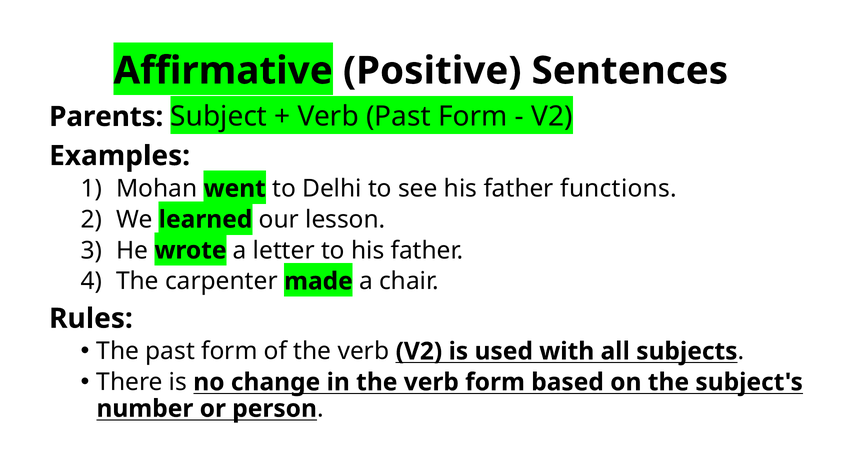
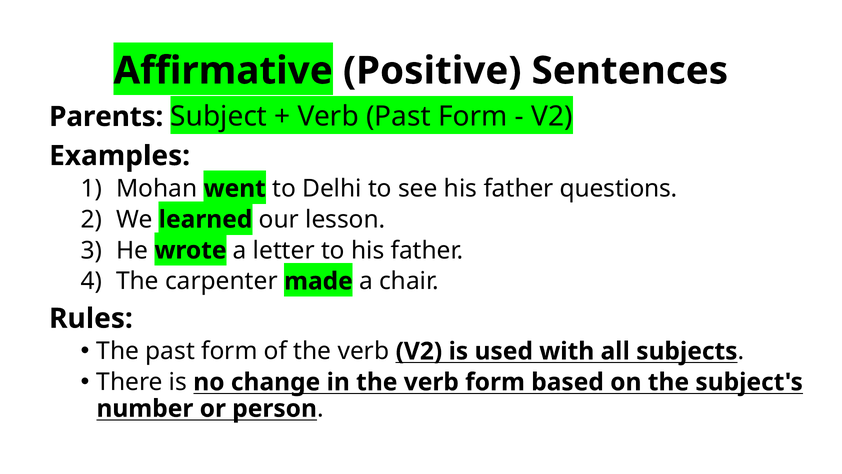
functions: functions -> questions
